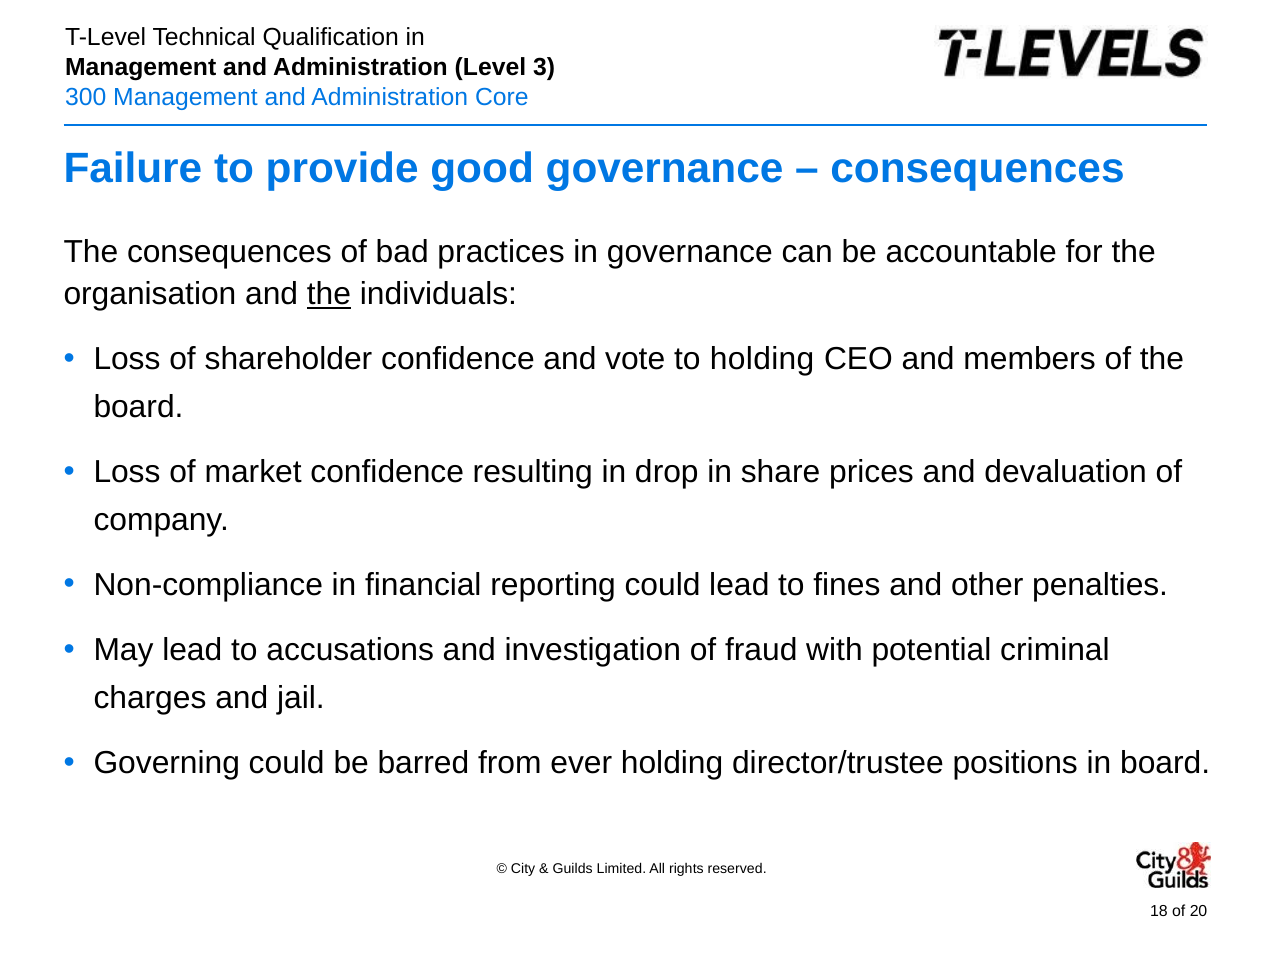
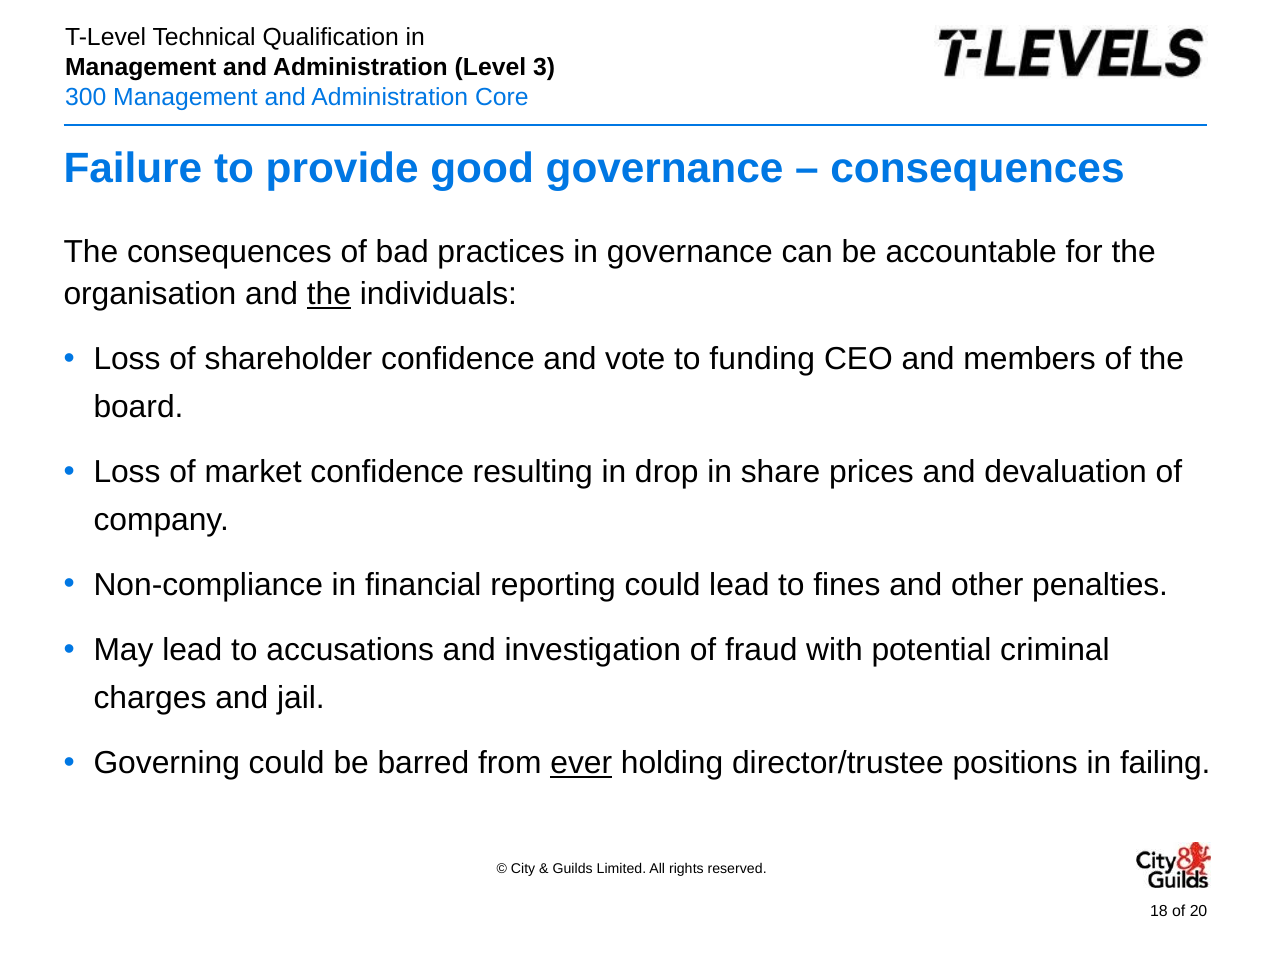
to holding: holding -> funding
ever underline: none -> present
in board: board -> failing
